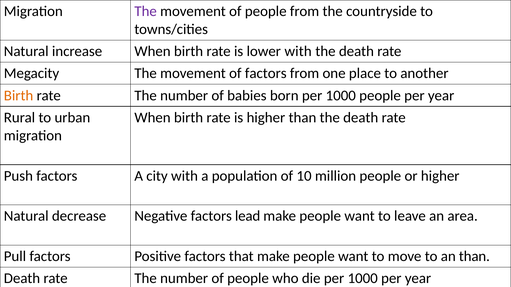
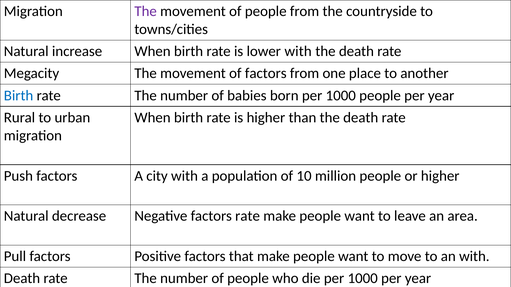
Birth at (19, 96) colour: orange -> blue
factors lead: lead -> rate
an than: than -> with
